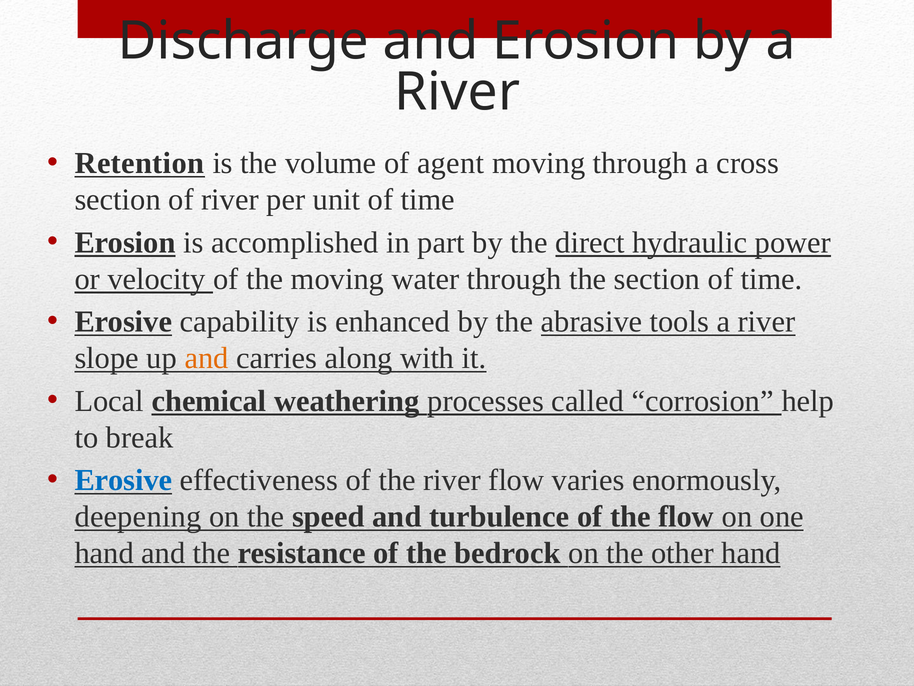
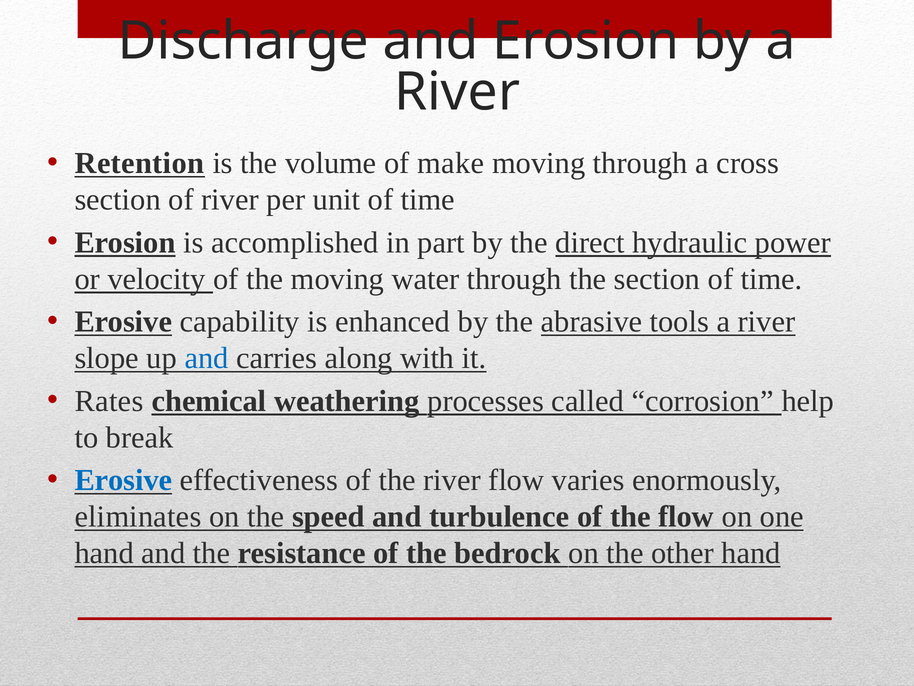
agent: agent -> make
and at (207, 358) colour: orange -> blue
Local: Local -> Rates
deepening: deepening -> eliminates
